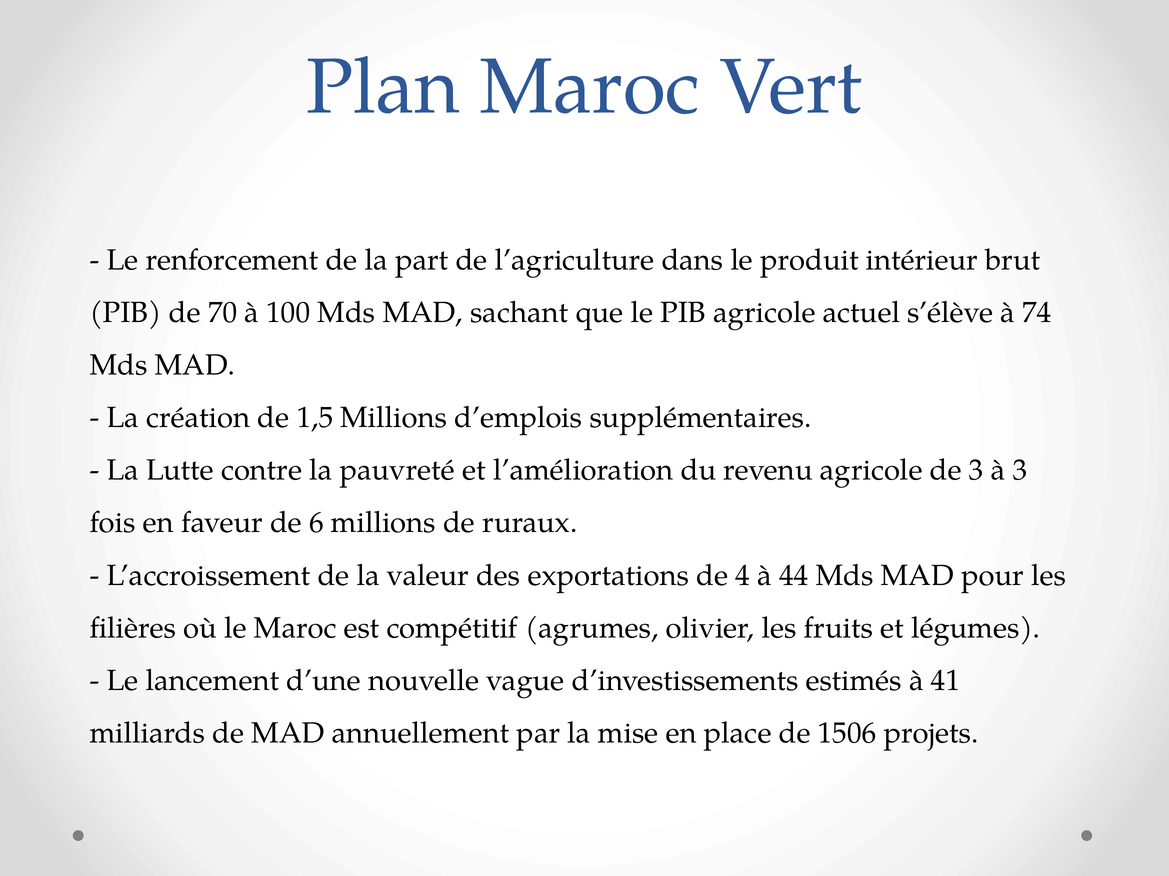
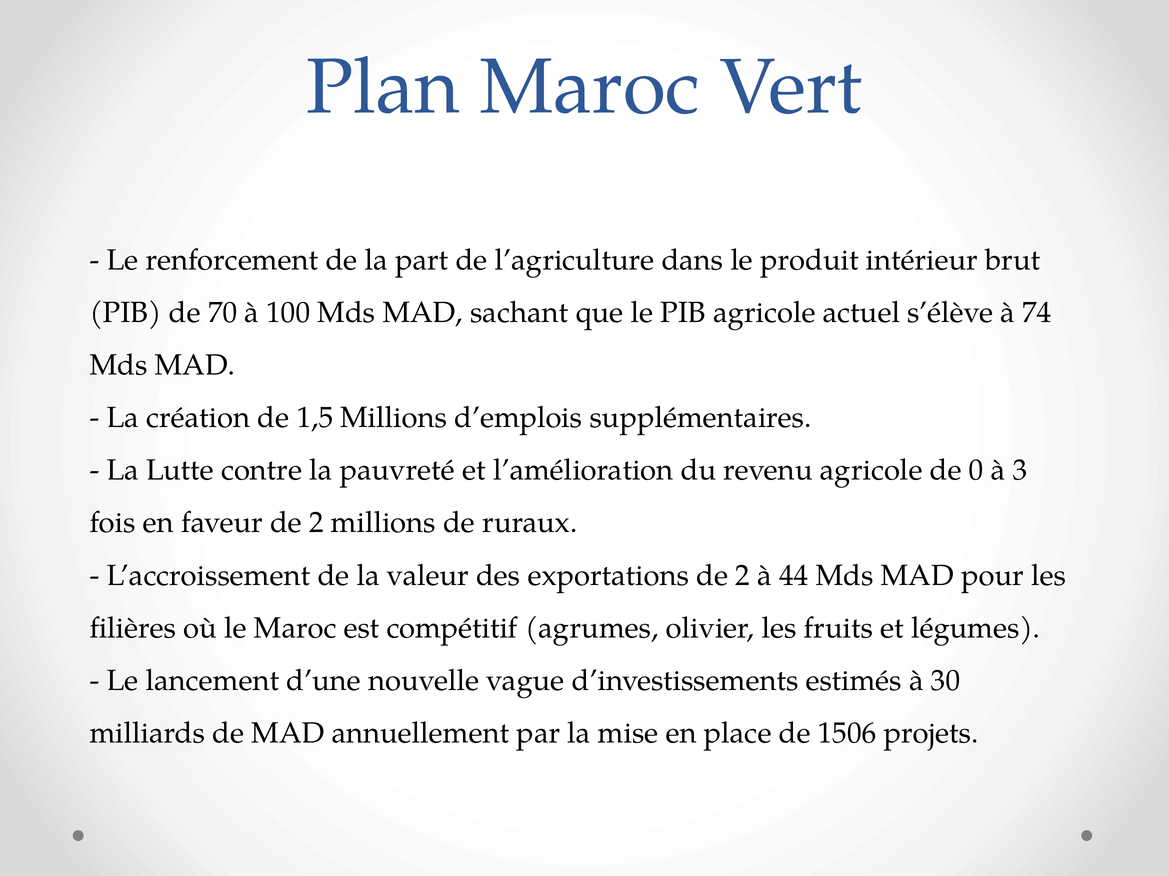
de 3: 3 -> 0
faveur de 6: 6 -> 2
exportations de 4: 4 -> 2
41: 41 -> 30
